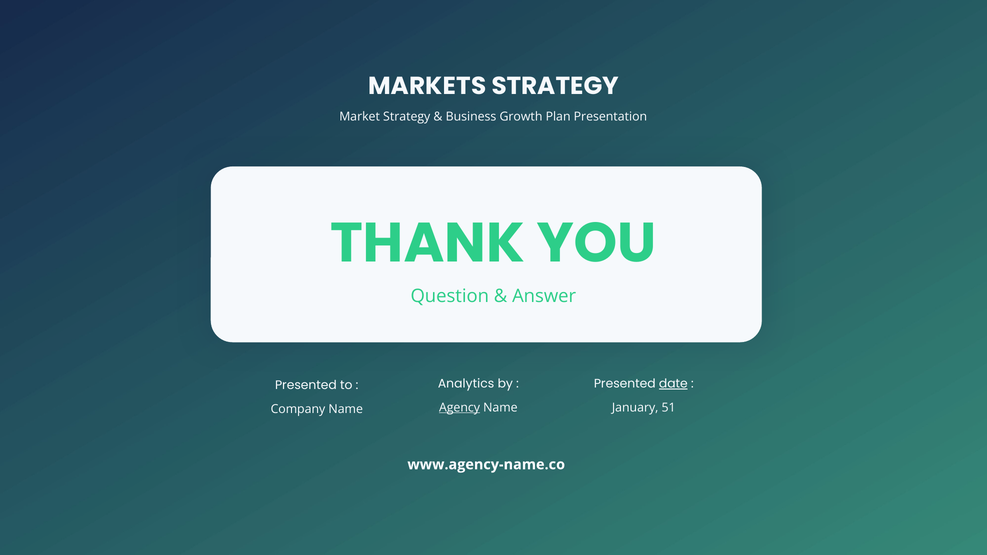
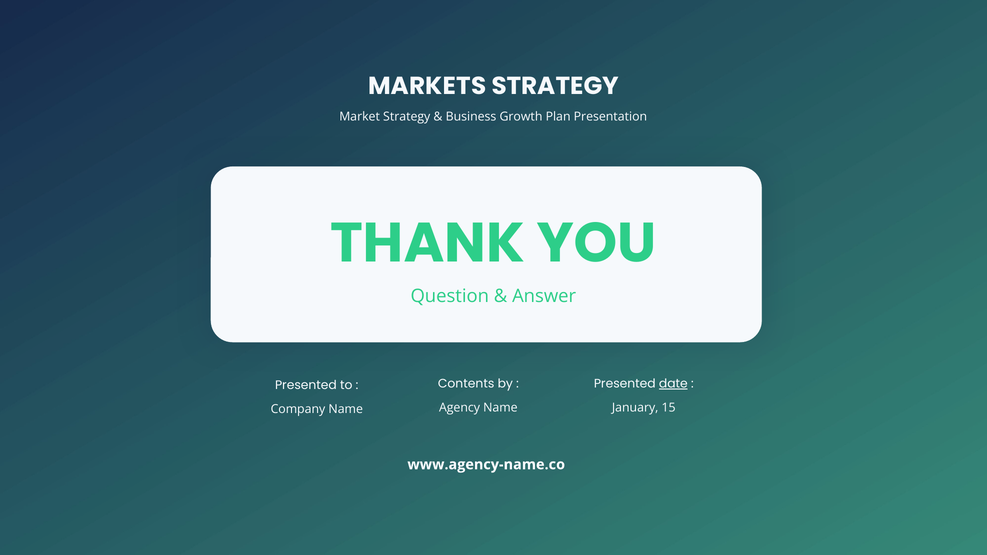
Analytics: Analytics -> Contents
Agency underline: present -> none
51: 51 -> 15
